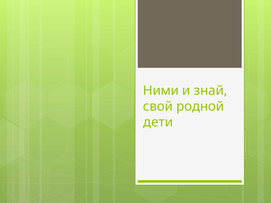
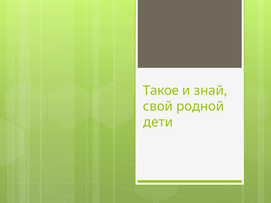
Ними: Ними -> Такое
